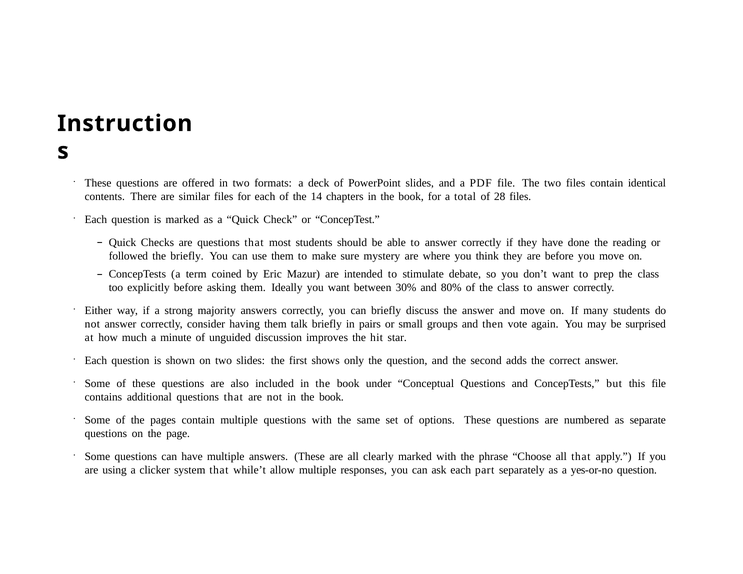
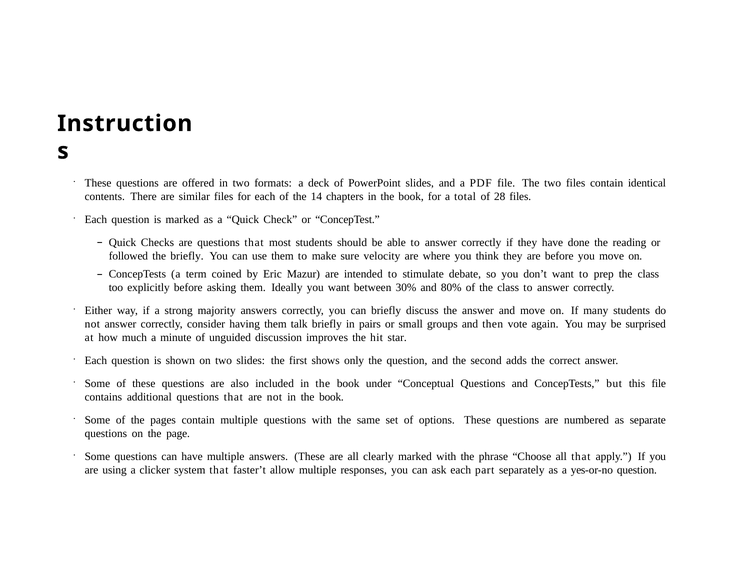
mystery: mystery -> velocity
while’t: while’t -> faster’t
